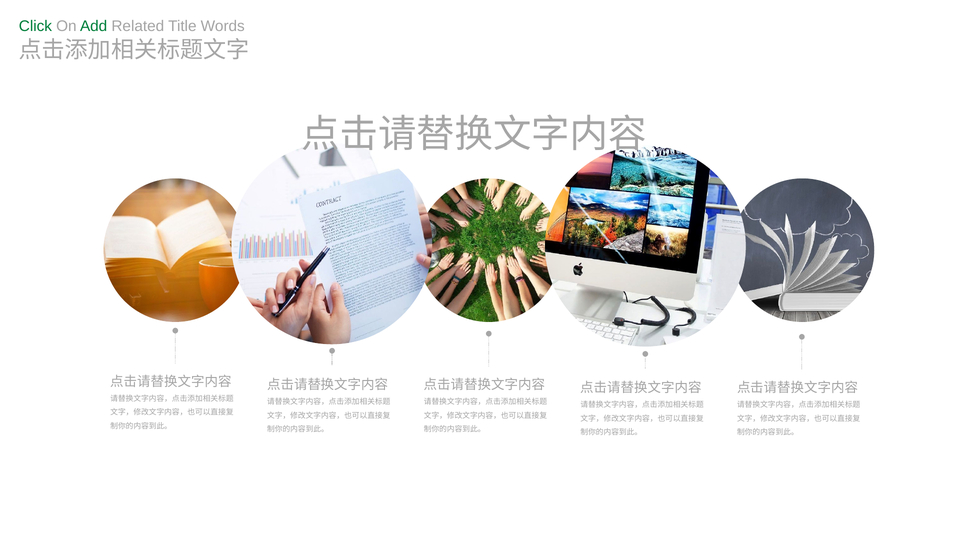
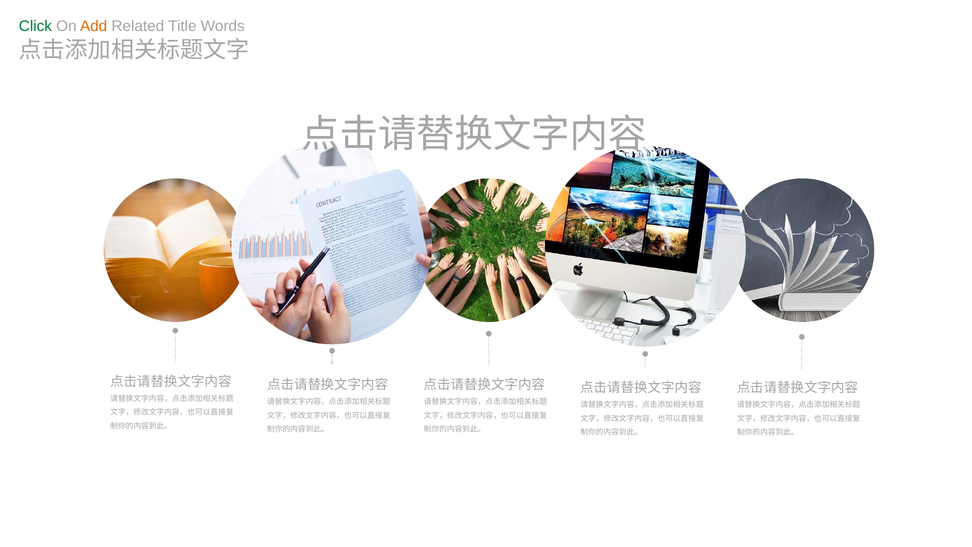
Add colour: green -> orange
